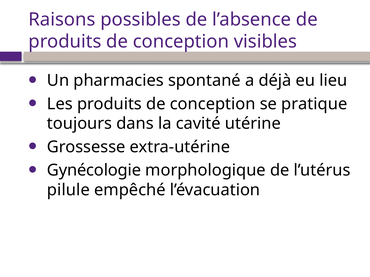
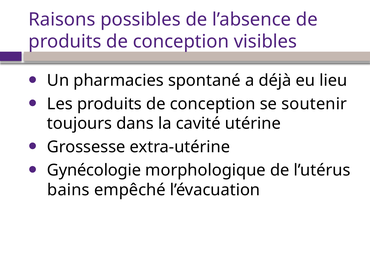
pratique: pratique -> soutenir
pilule: pilule -> bains
